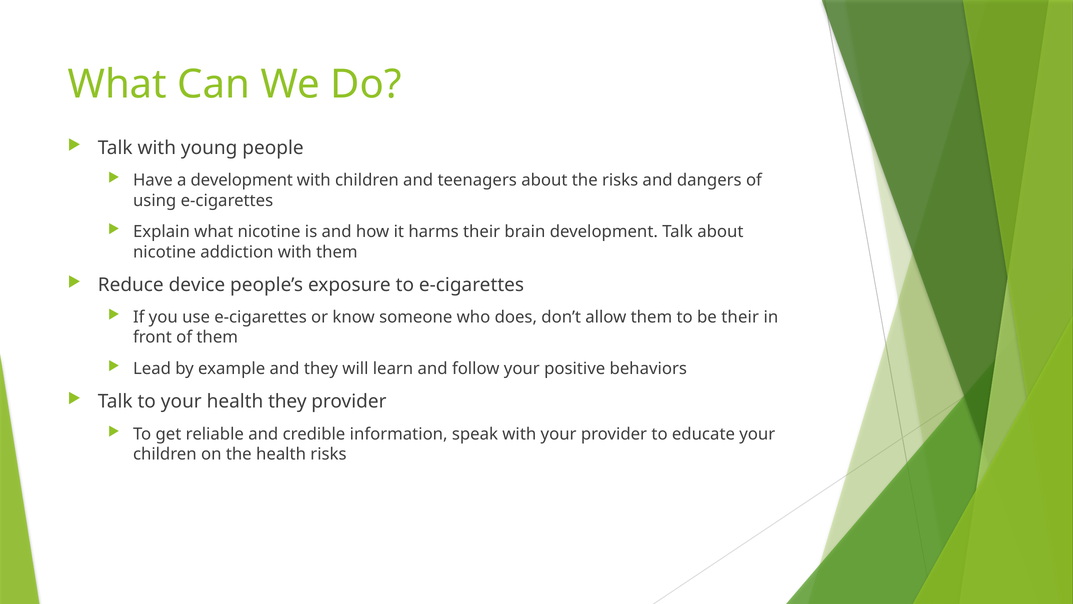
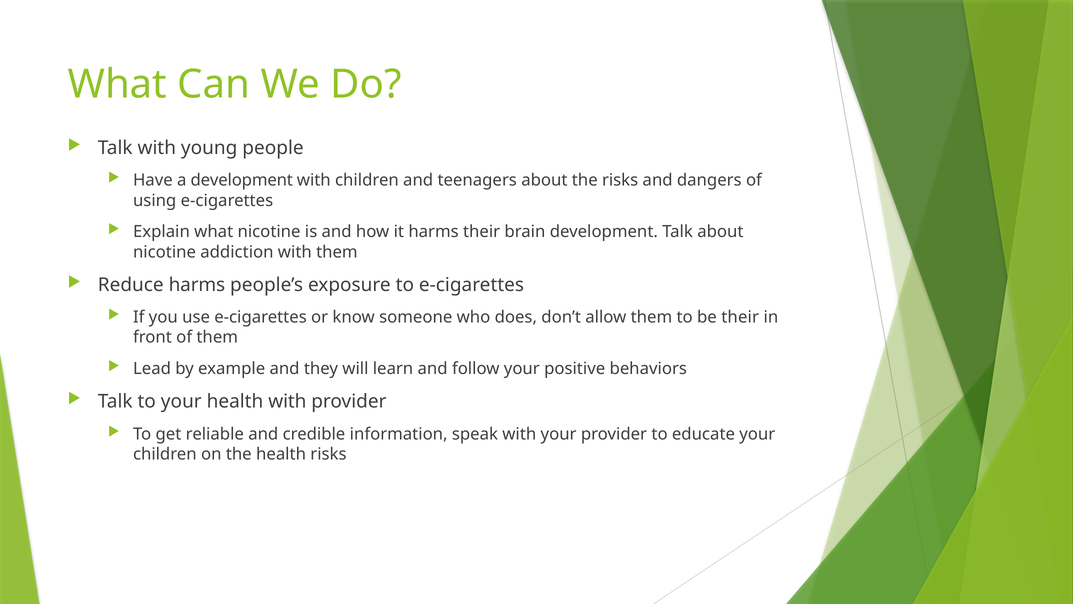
Reduce device: device -> harms
health they: they -> with
